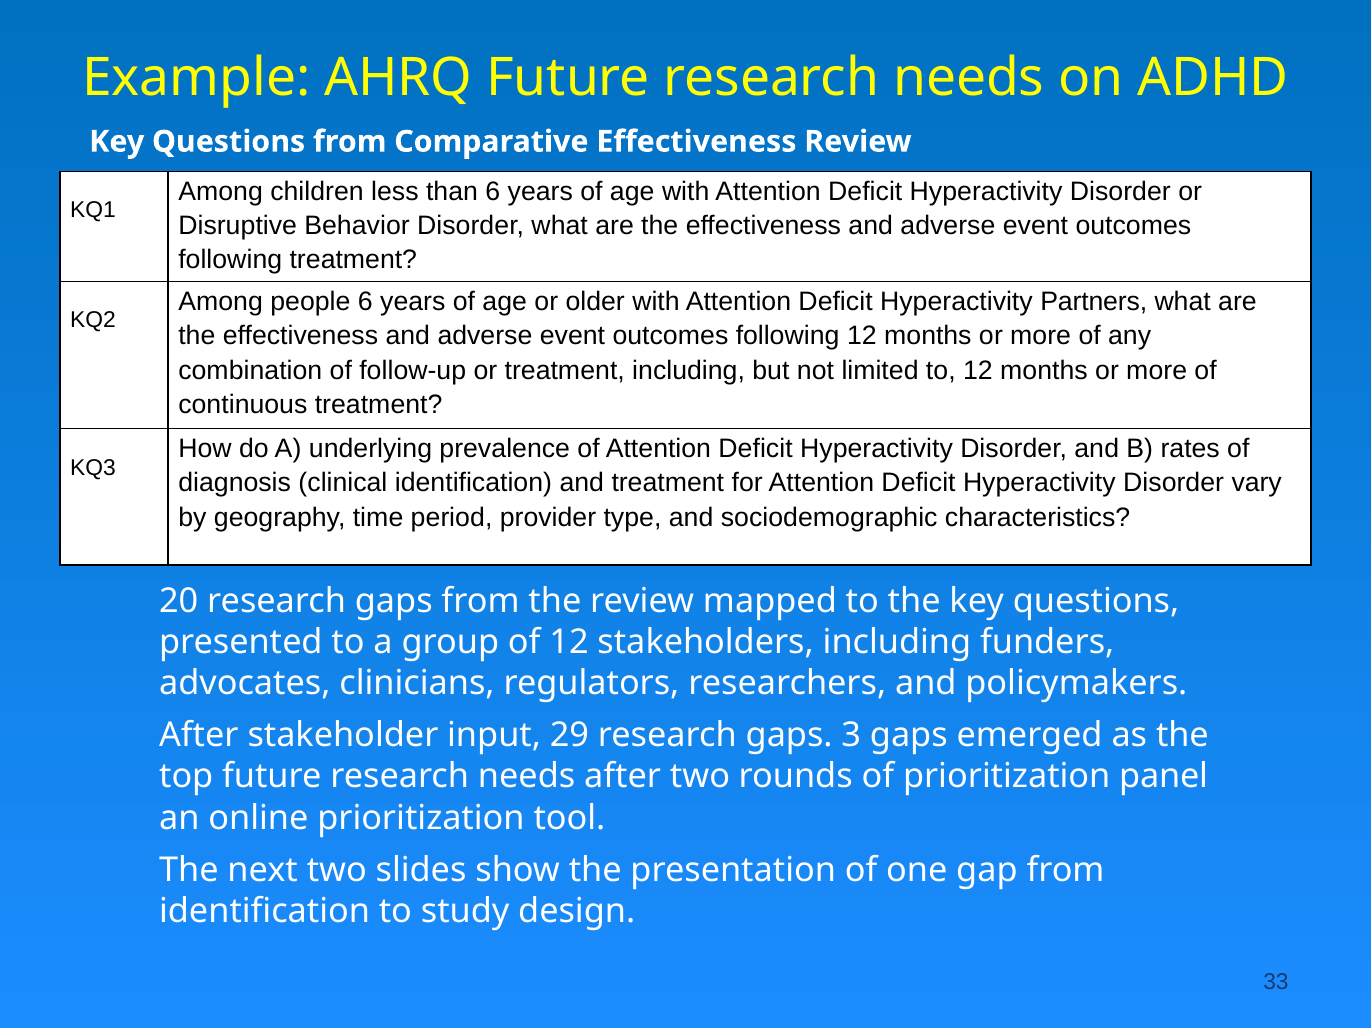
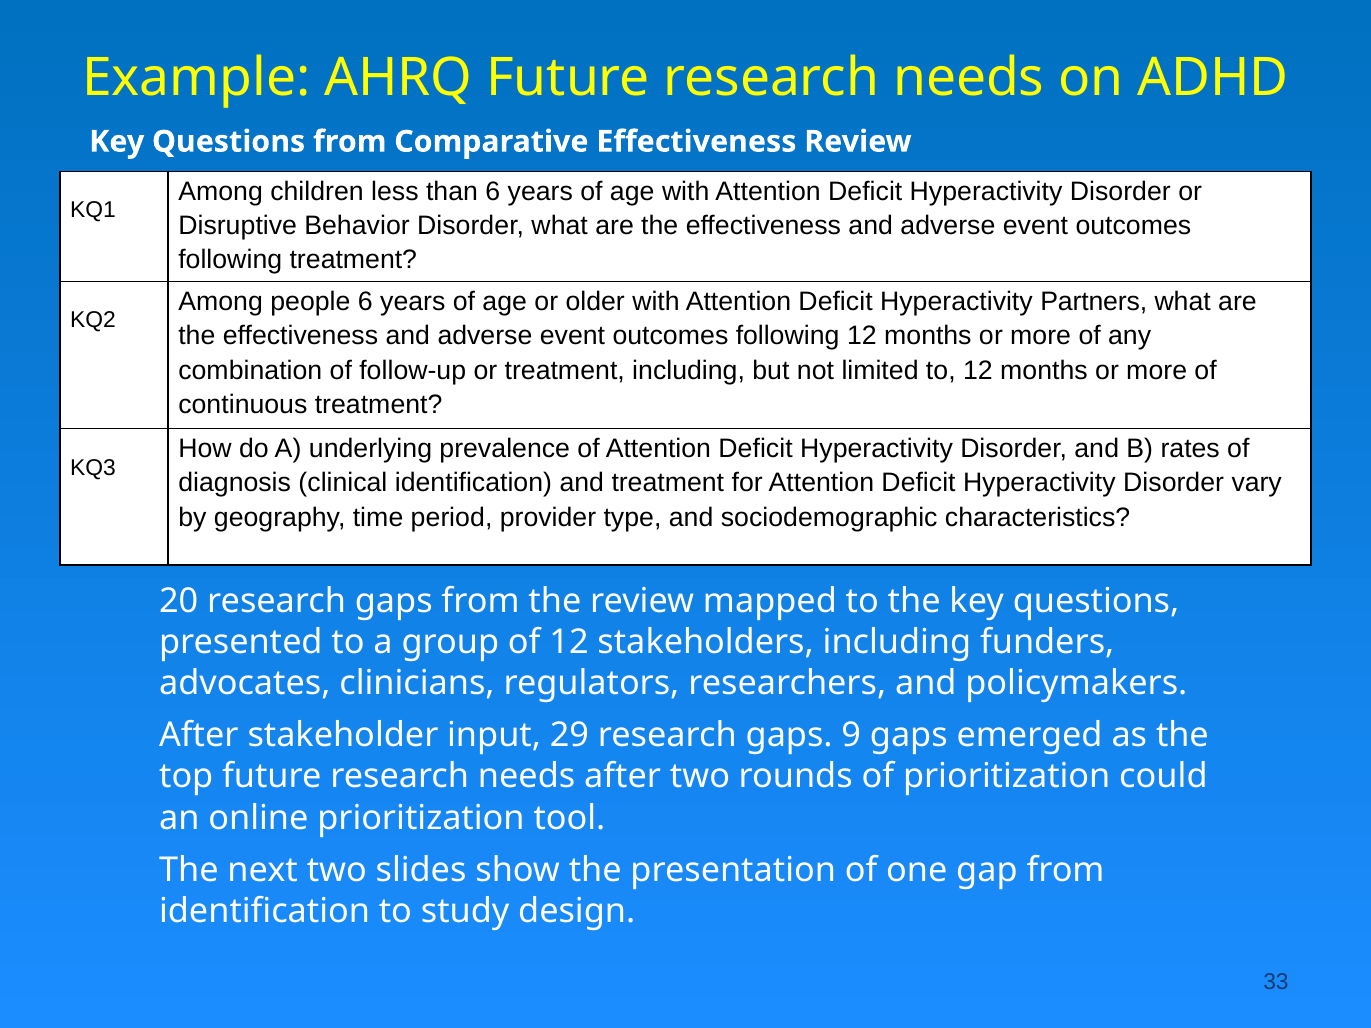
3: 3 -> 9
panel: panel -> could
